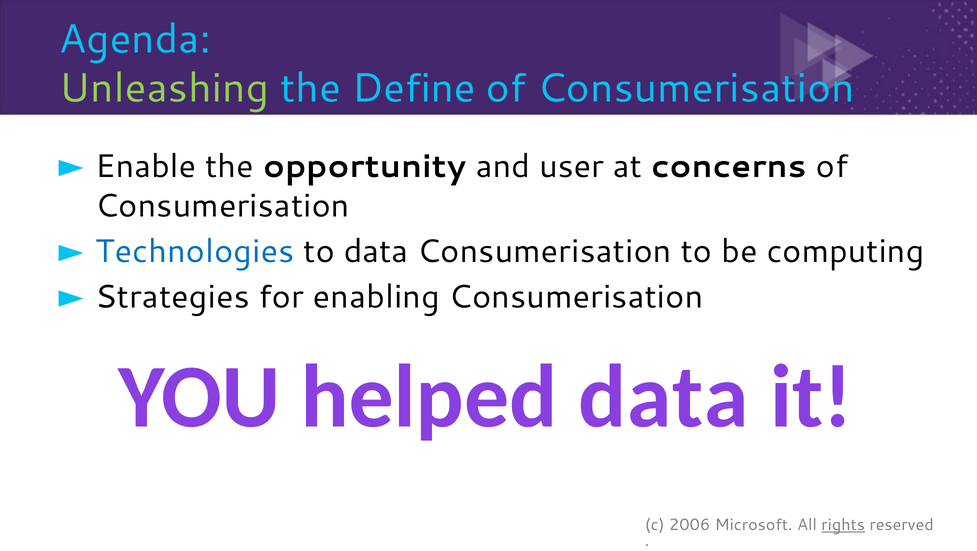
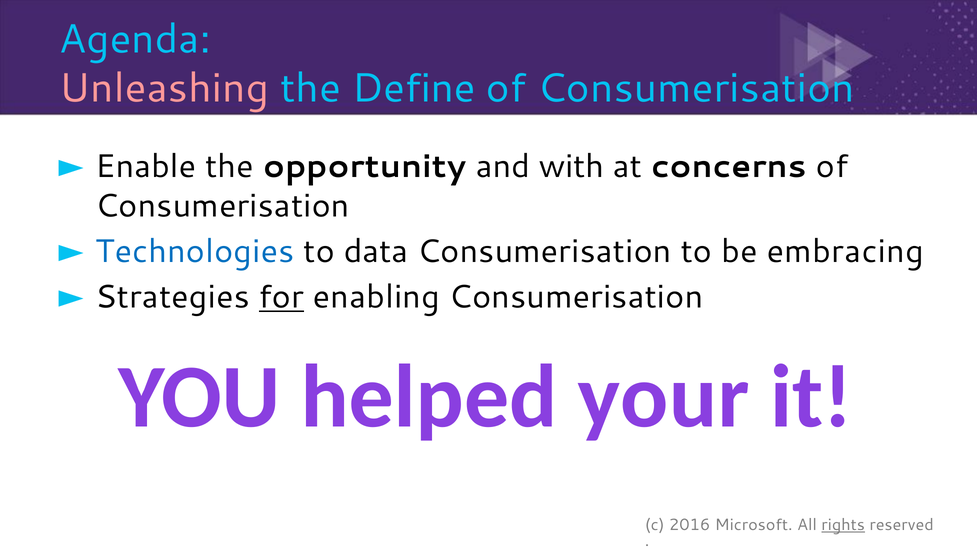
Unleashing colour: light green -> pink
user: user -> with
computing: computing -> embracing
for underline: none -> present
helped data: data -> your
2006: 2006 -> 2016
